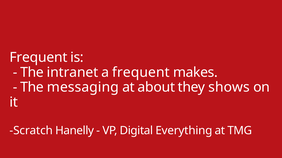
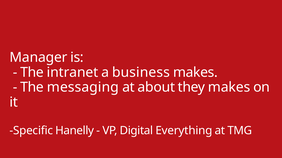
Frequent at (39, 58): Frequent -> Manager
a frequent: frequent -> business
they shows: shows -> makes
Scratch: Scratch -> Specific
